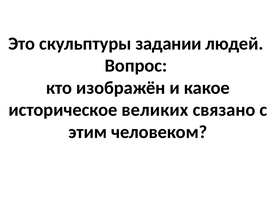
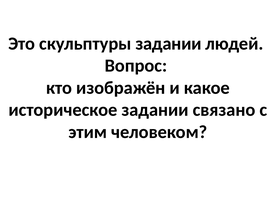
историческое великих: великих -> задании
